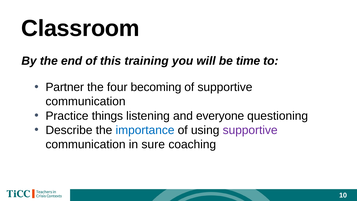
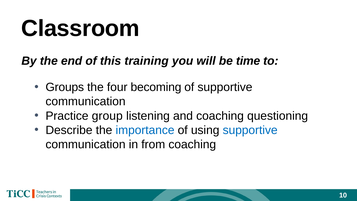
Partner: Partner -> Groups
things: things -> group
and everyone: everyone -> coaching
supportive at (250, 130) colour: purple -> blue
sure: sure -> from
